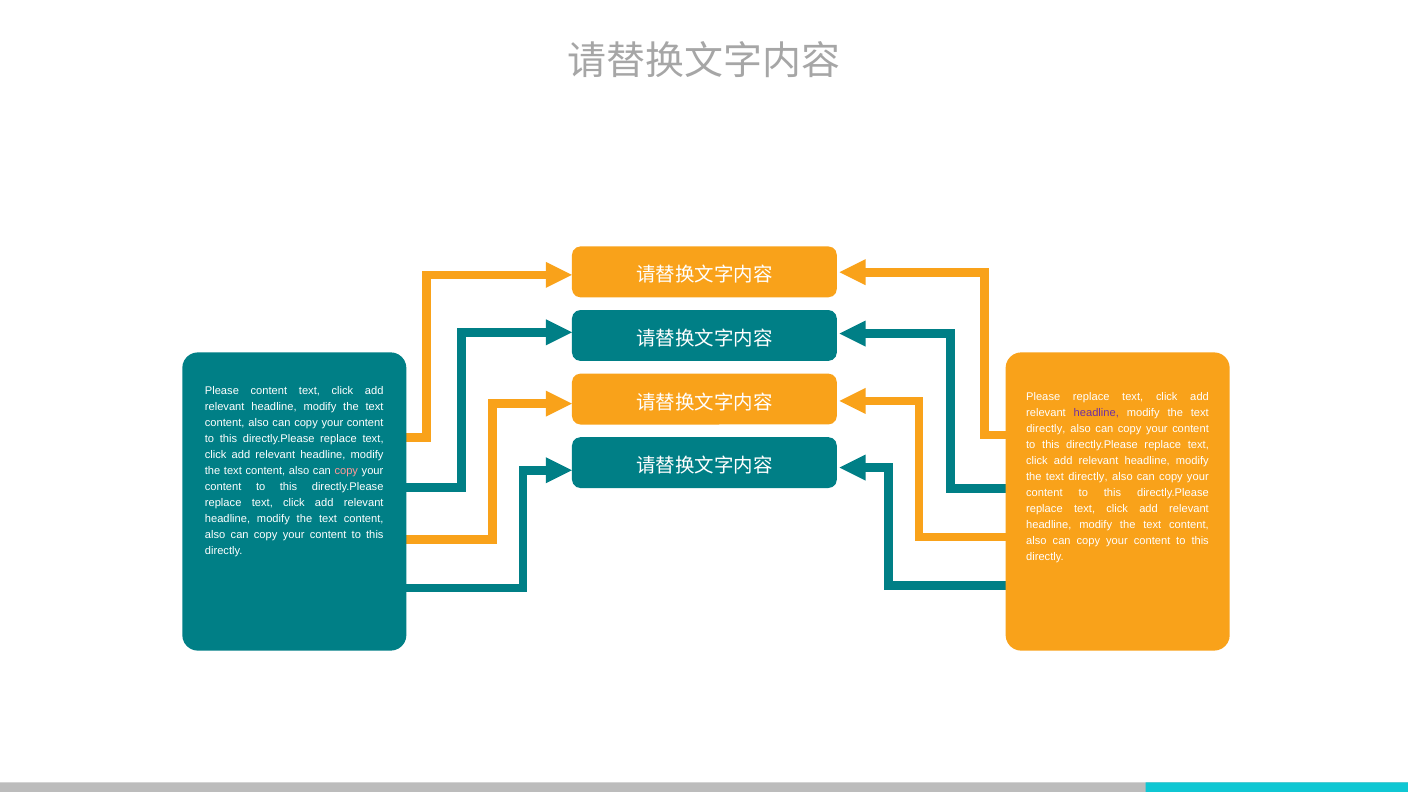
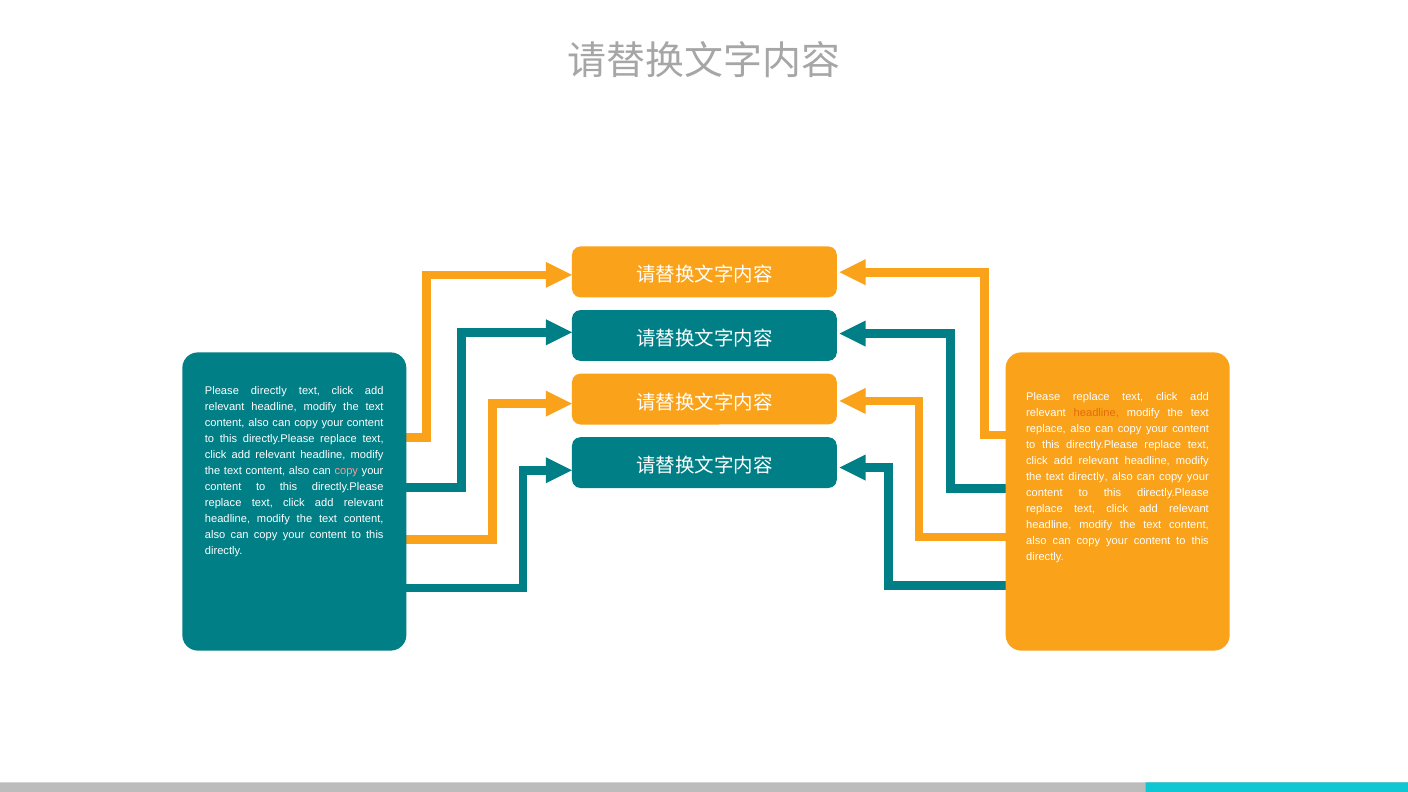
Please content: content -> directly
headline at (1096, 413) colour: purple -> orange
directly at (1046, 429): directly -> replace
